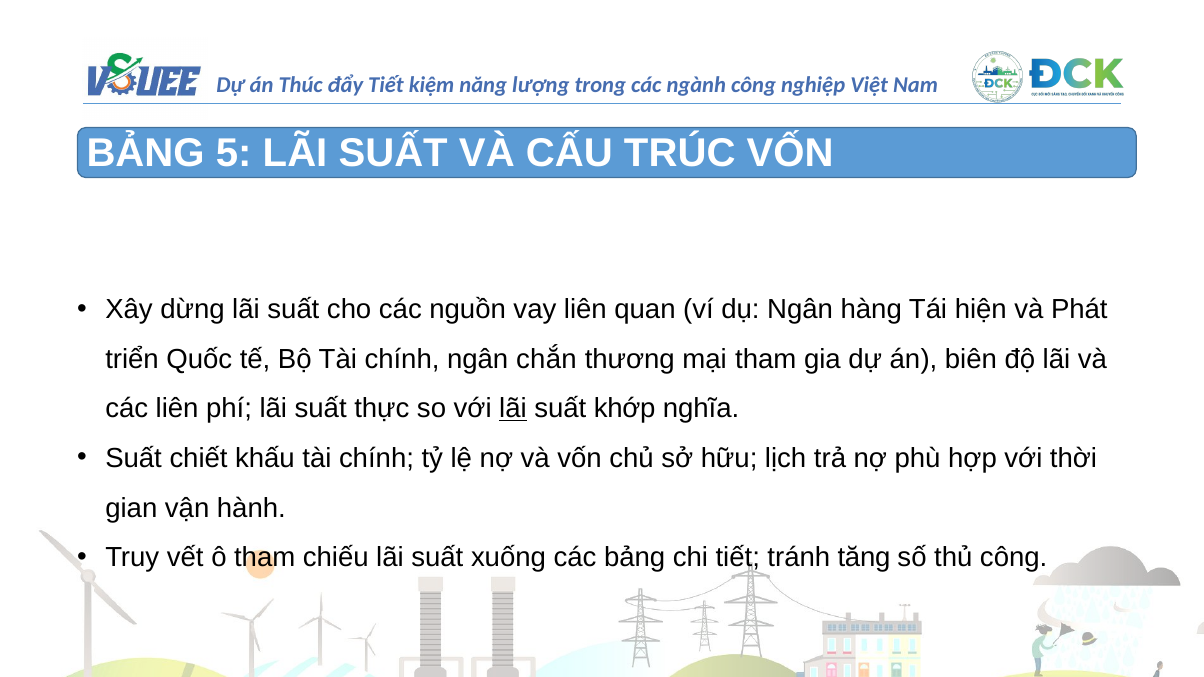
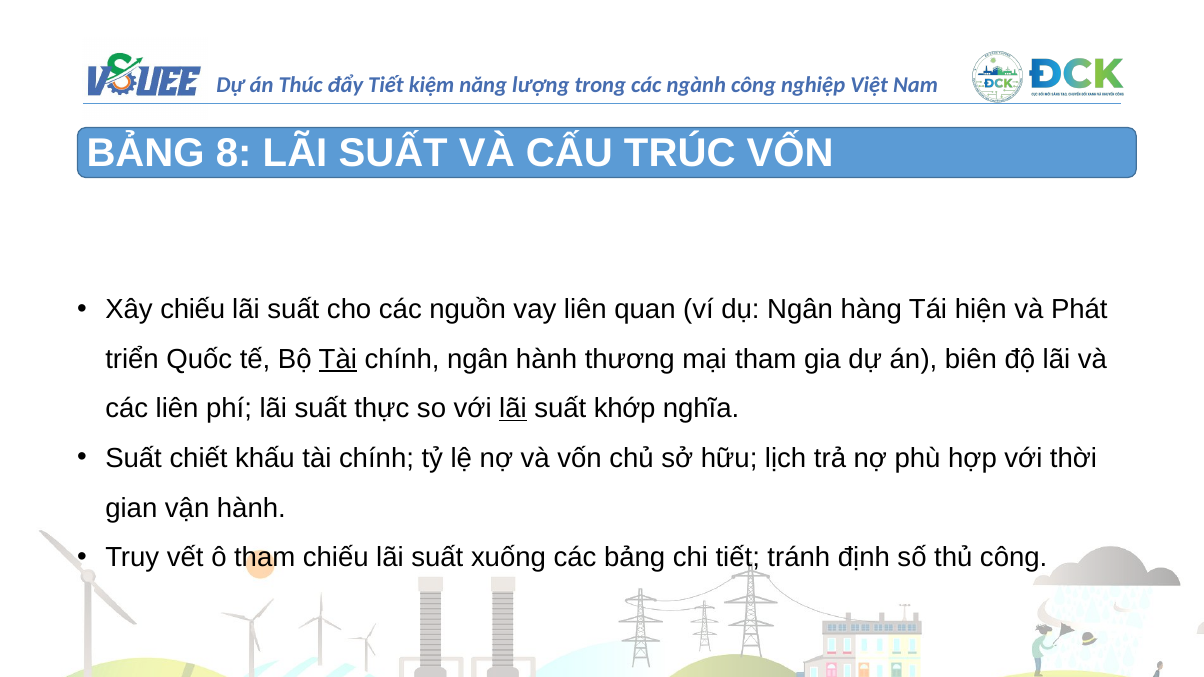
5: 5 -> 8
Xây dừng: dừng -> chiếu
Tài at (338, 359) underline: none -> present
ngân chắn: chắn -> hành
tăng: tăng -> định
